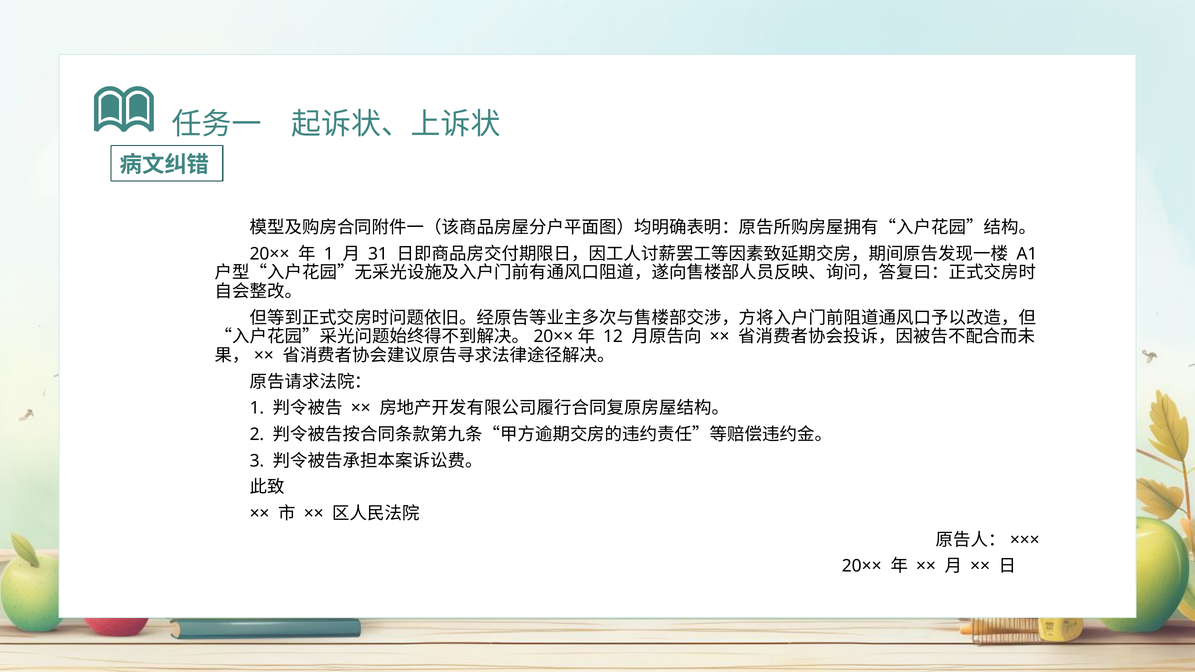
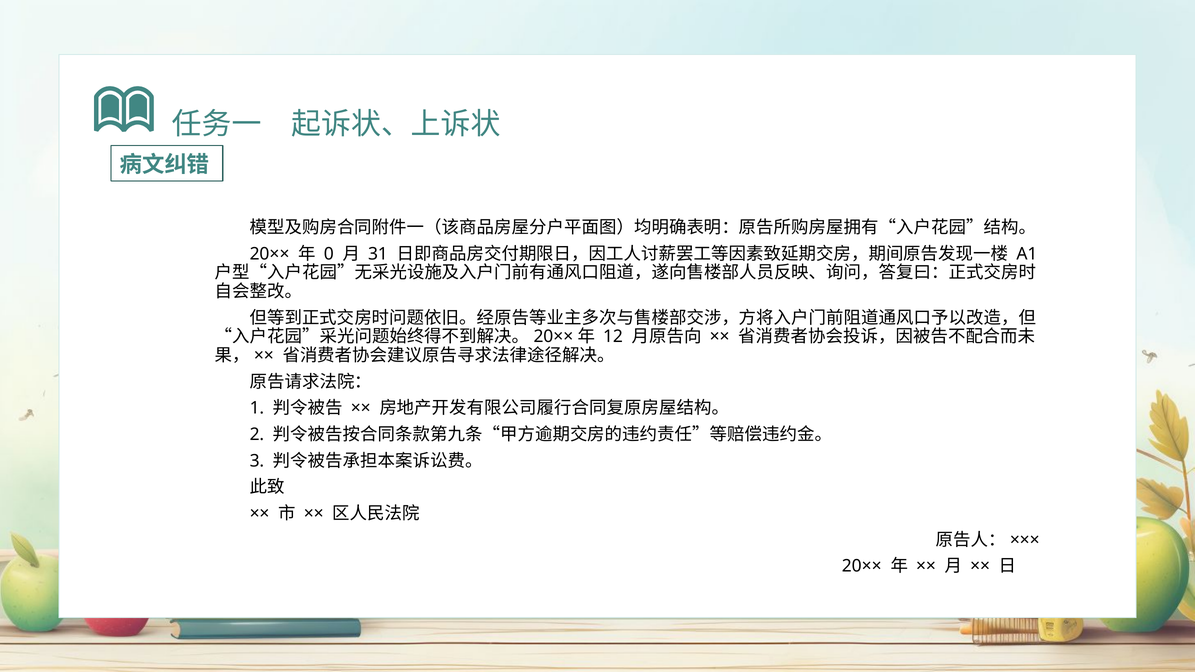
1 at (329, 254): 1 -> 0
